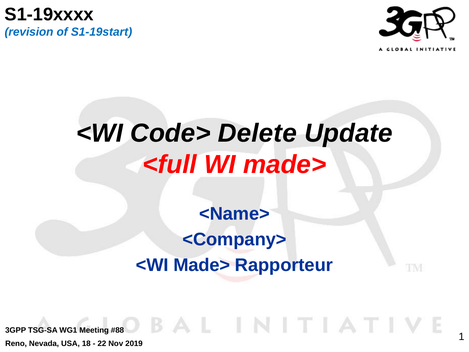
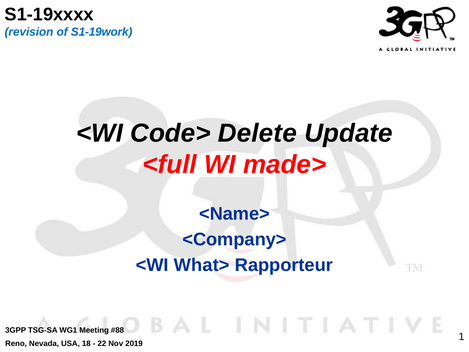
S1-19start: S1-19start -> S1-19work
<WI Made>: Made> -> What>
